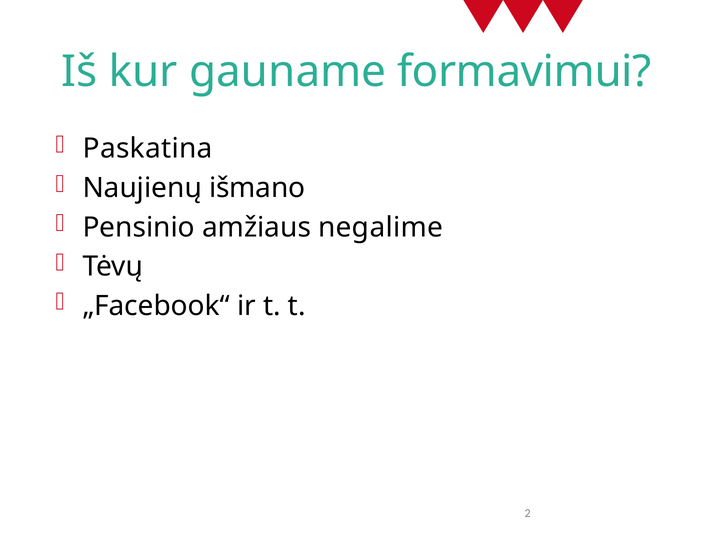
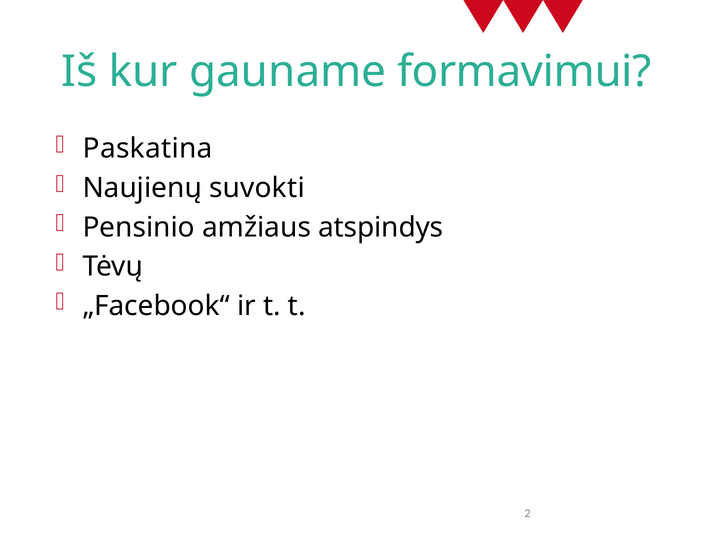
išmano: išmano -> suvokti
negalime: negalime -> atspindys
